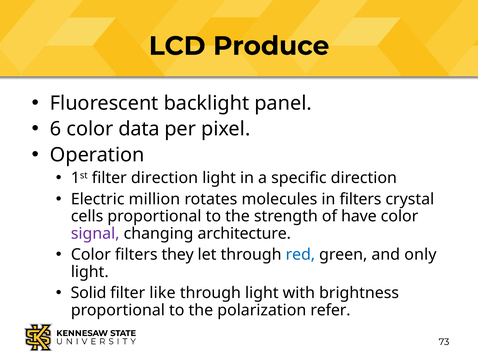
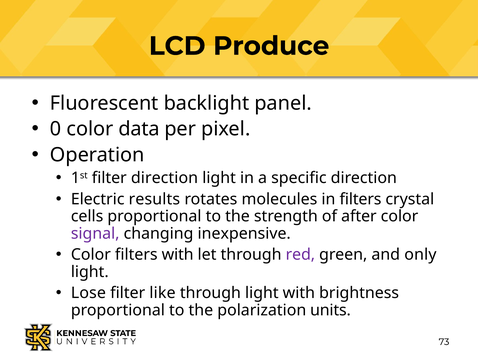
6: 6 -> 0
million: million -> results
have: have -> after
architecture: architecture -> inexpensive
filters they: they -> with
red colour: blue -> purple
Solid: Solid -> Lose
refer: refer -> units
